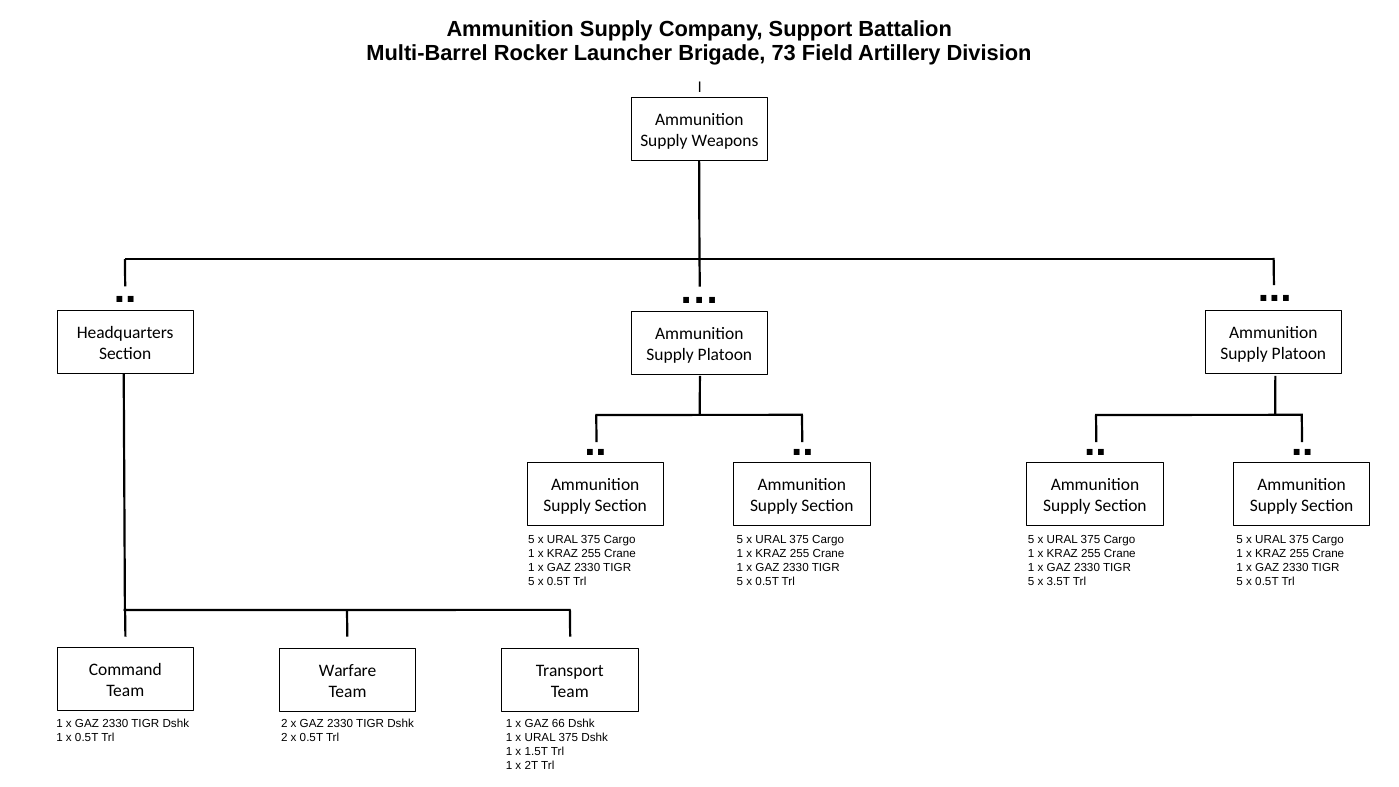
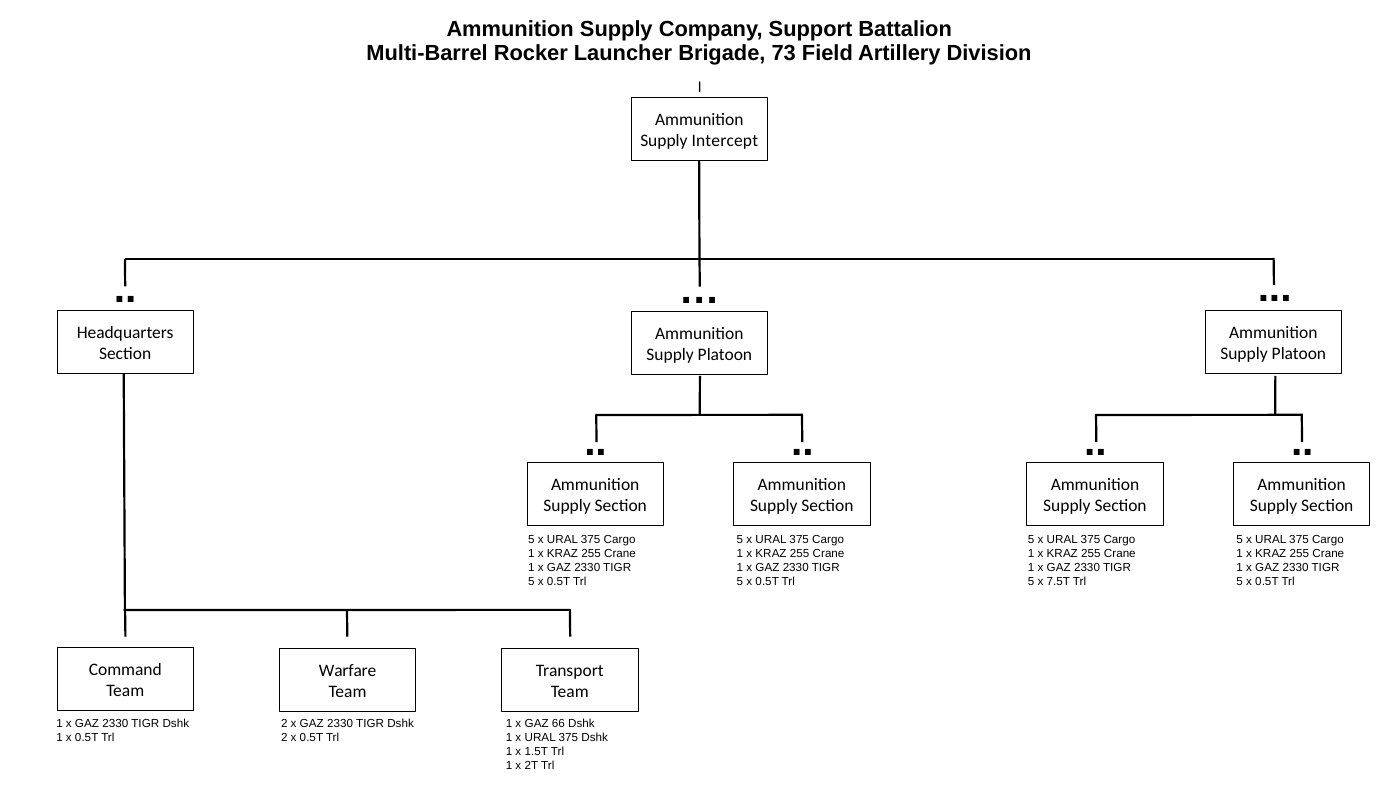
Weapons: Weapons -> Intercept
3.5T: 3.5T -> 7.5T
